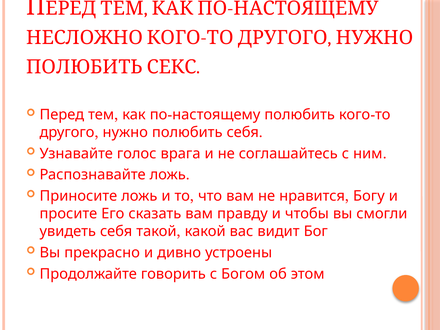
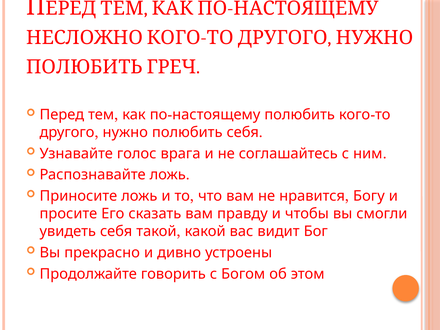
СЕКС: СЕКС -> ГРЕЧ
